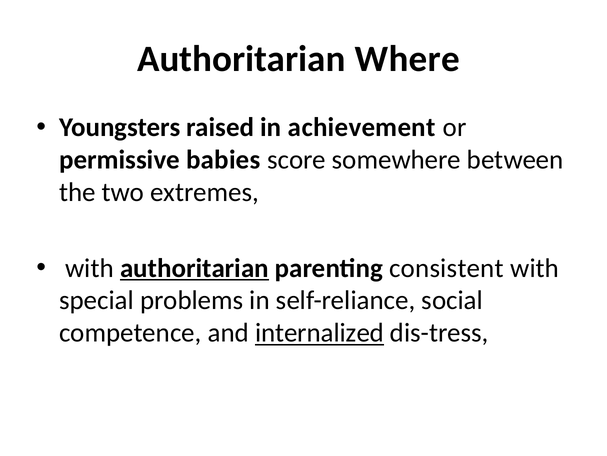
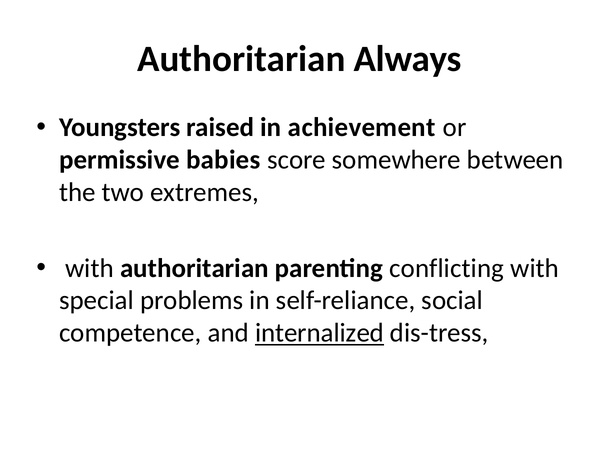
Where: Where -> Always
authoritarian at (194, 268) underline: present -> none
consistent: consistent -> conflicting
